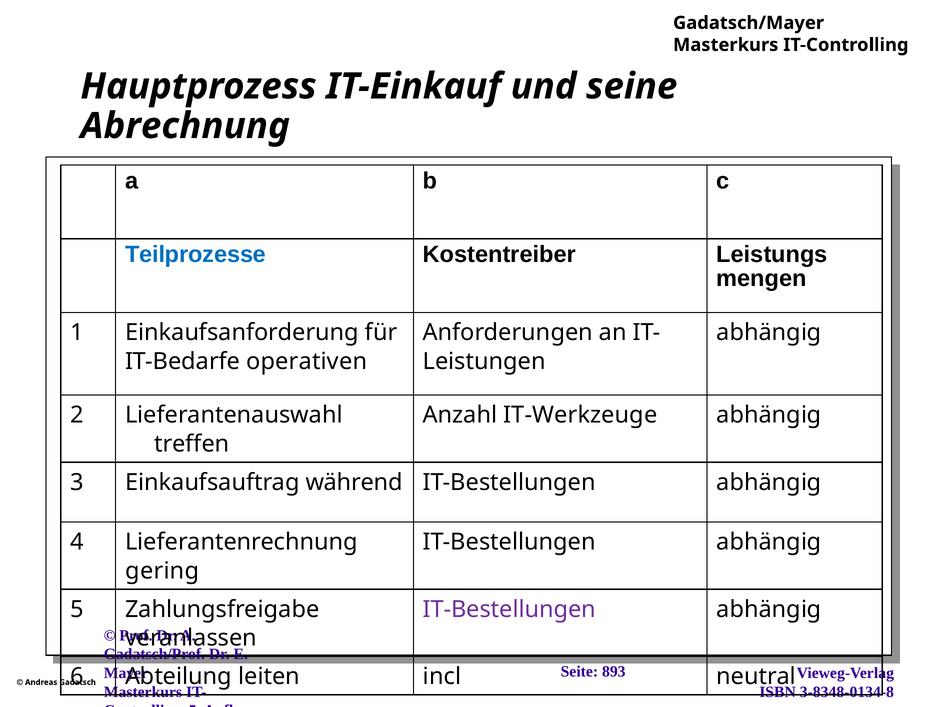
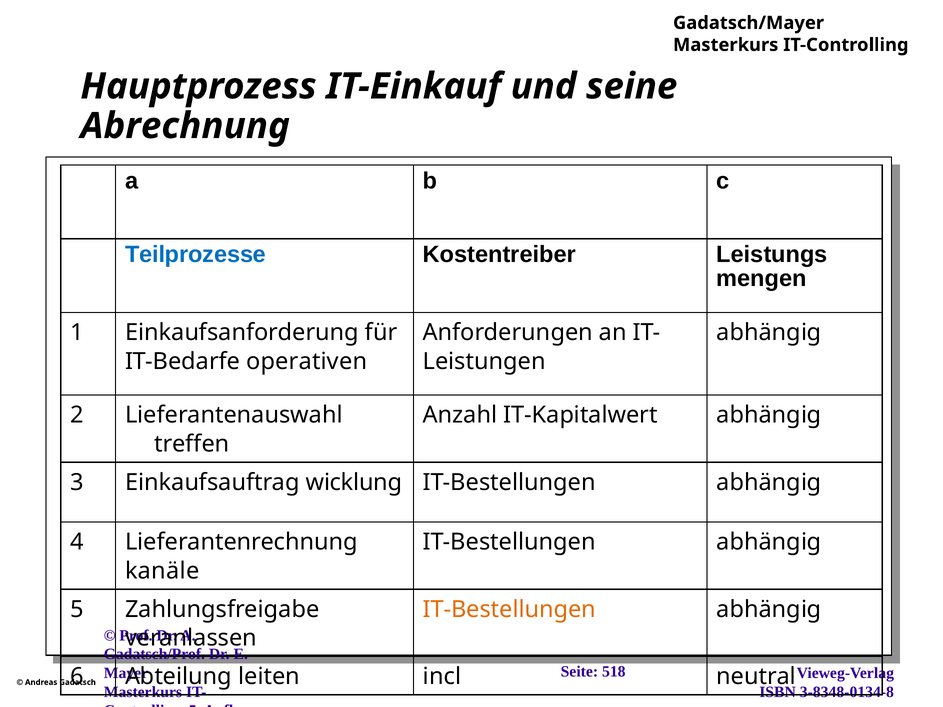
IT-Werkzeuge: IT-Werkzeuge -> IT-Kapitalwert
während: während -> wicklung
gering: gering -> kanäle
IT-Bestellungen at (509, 609) colour: purple -> orange
893: 893 -> 518
